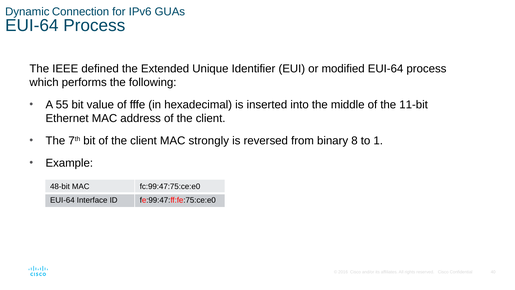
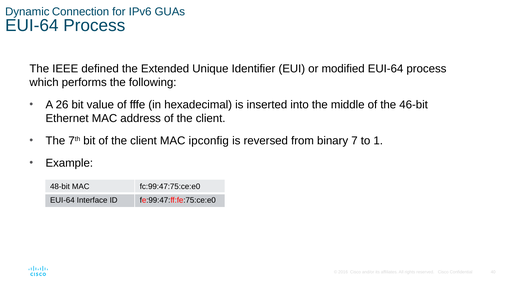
55: 55 -> 26
11-bit: 11-bit -> 46-bit
strongly: strongly -> ipconfig
8: 8 -> 7
